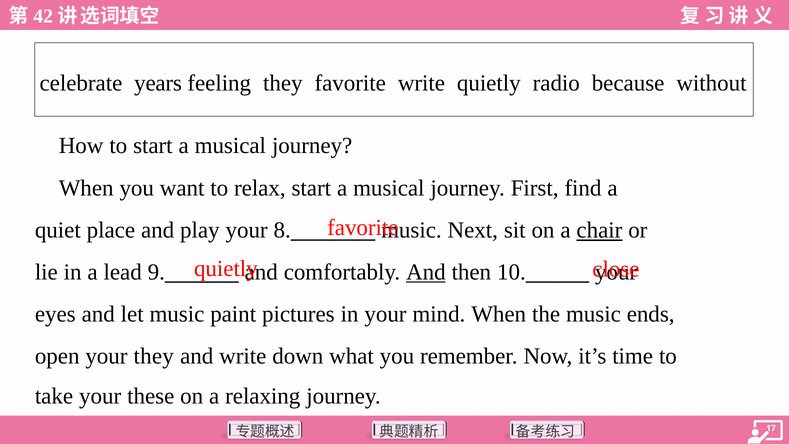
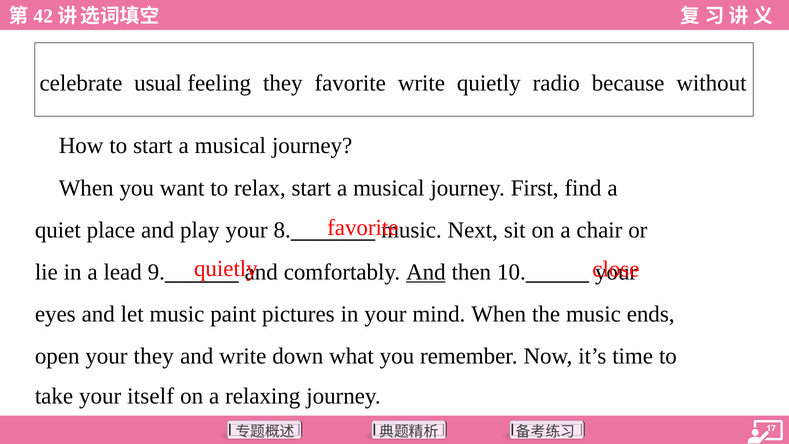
years: years -> usual
chair underline: present -> none
these: these -> itself
